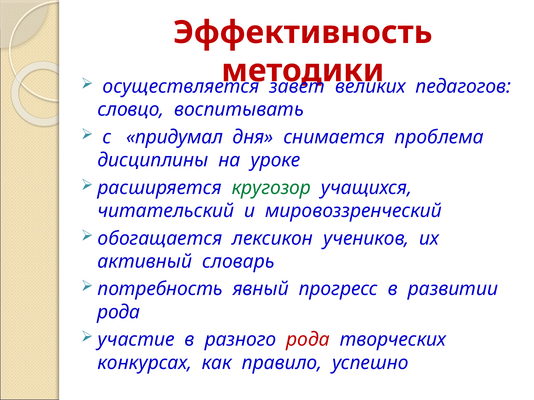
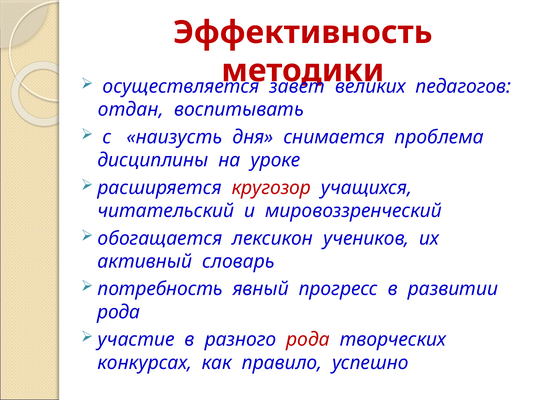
словцо: словцо -> отдан
придумал: придумал -> наизусть
кругозор colour: green -> red
